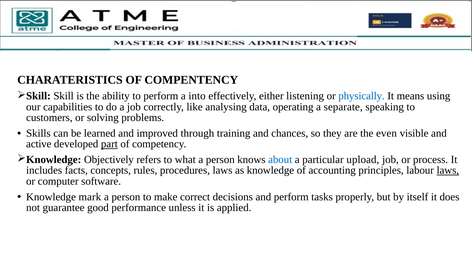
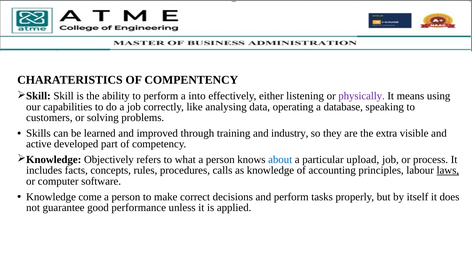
physically colour: blue -> purple
separate: separate -> database
chances: chances -> industry
even: even -> extra
part underline: present -> none
procedures laws: laws -> calls
mark: mark -> come
